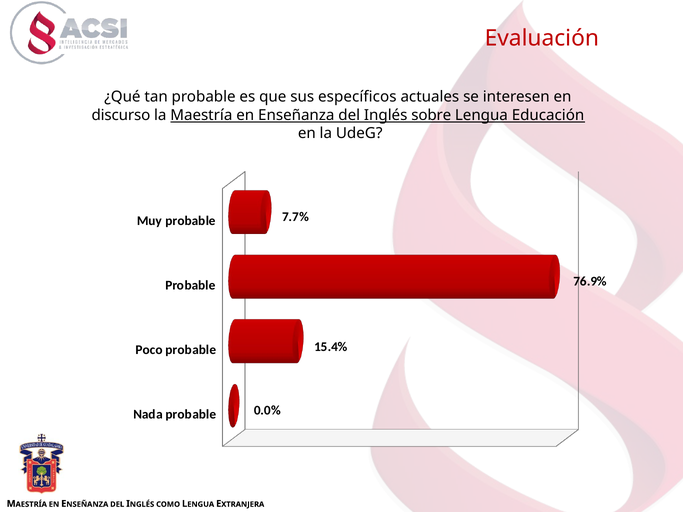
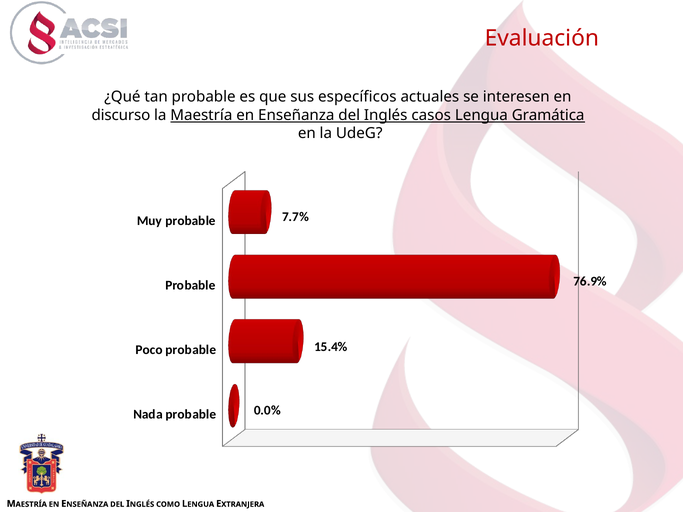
sobre: sobre -> casos
Educación: Educación -> Gramática
